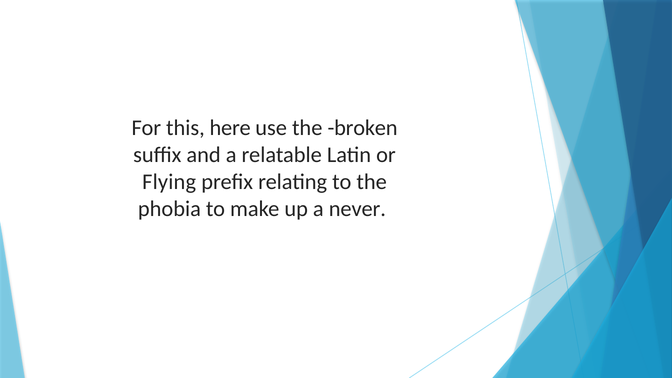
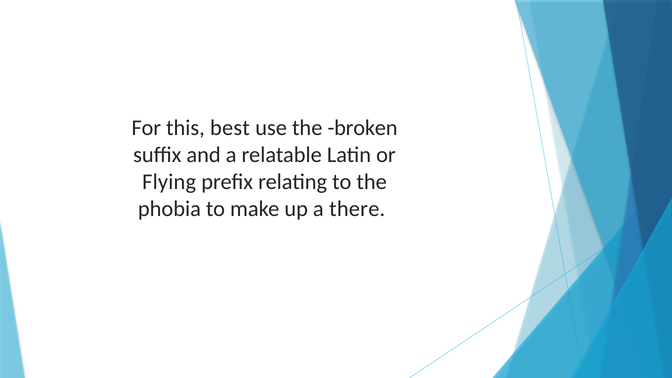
here: here -> best
never: never -> there
